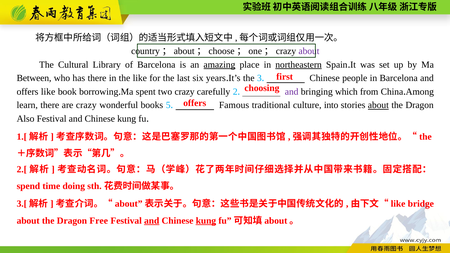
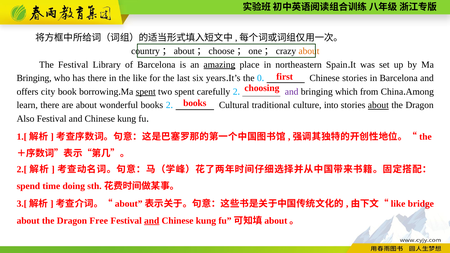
about at (309, 51) colour: purple -> orange
The Cultural: Cultural -> Festival
northeastern underline: present -> none
Between at (34, 78): Between -> Bringing
3: 3 -> 0
Chinese people: people -> stories
offers like: like -> city
spent at (146, 92) underline: none -> present
two crazy: crazy -> spent
offers at (195, 103): offers -> books
are crazy: crazy -> about
books 5: 5 -> 2
Famous: Famous -> Cultural
kung at (206, 221) underline: present -> none
